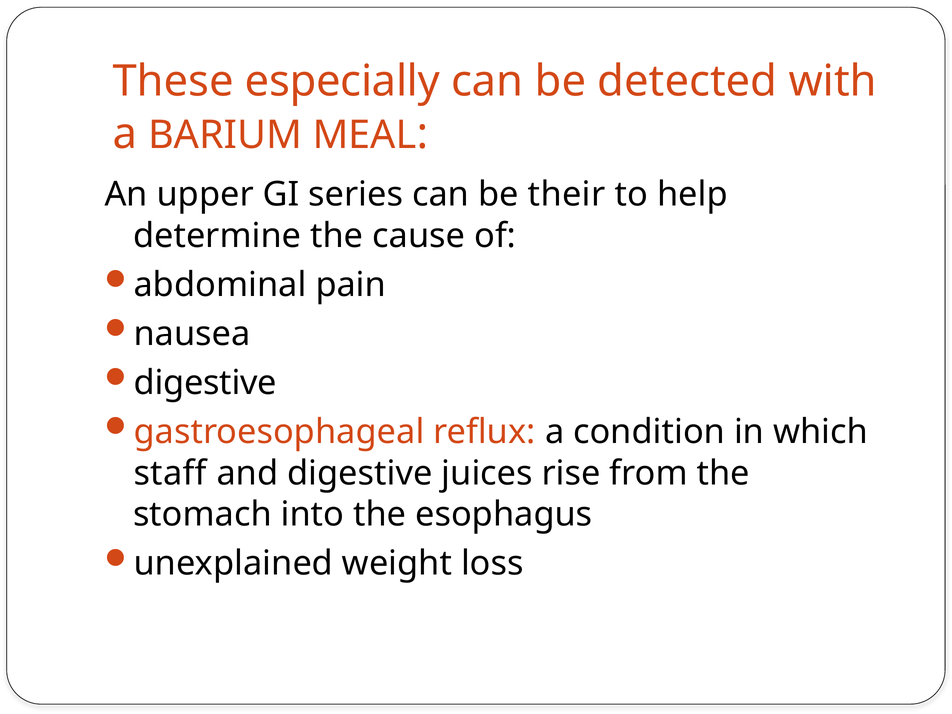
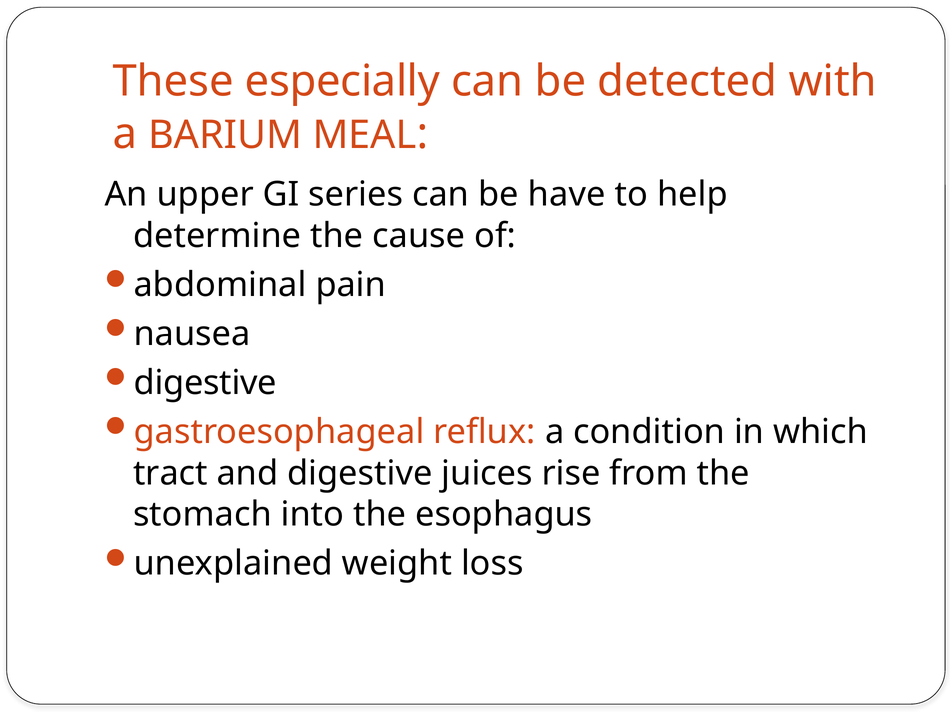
their: their -> have
staff: staff -> tract
